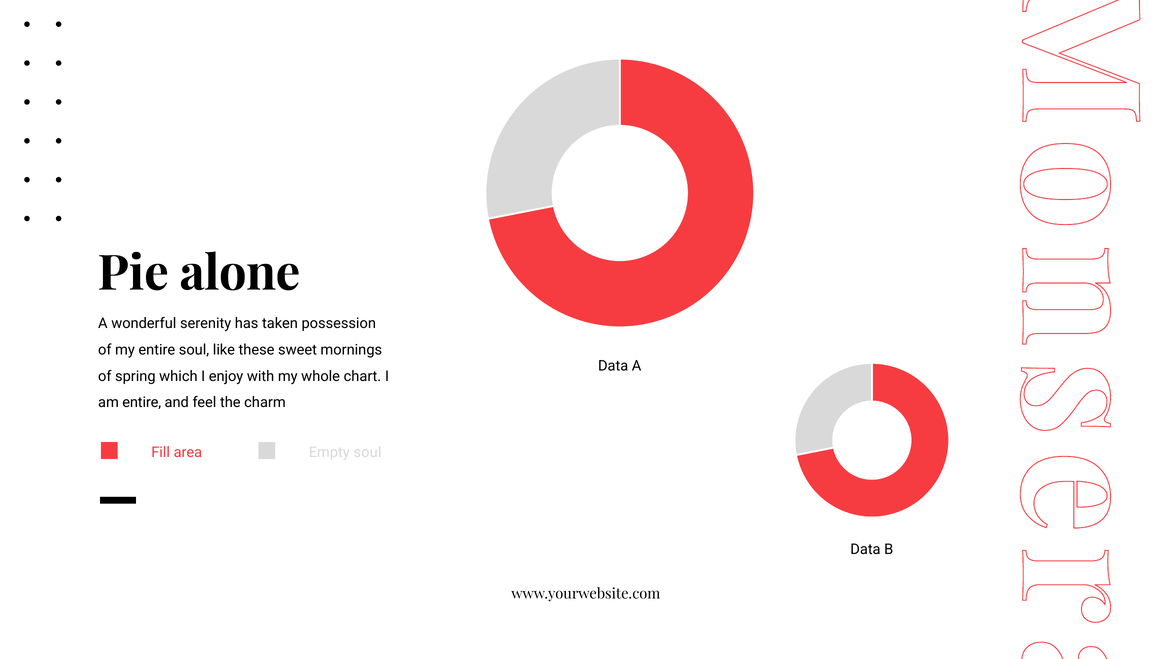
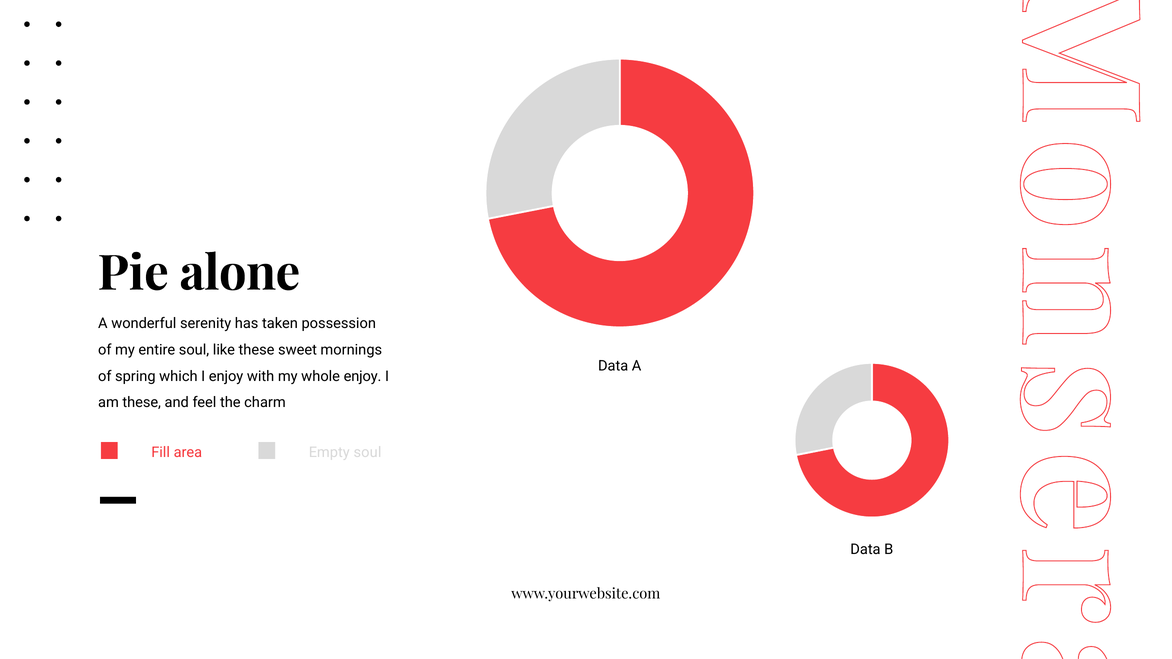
whole chart: chart -> enjoy
am entire: entire -> these
